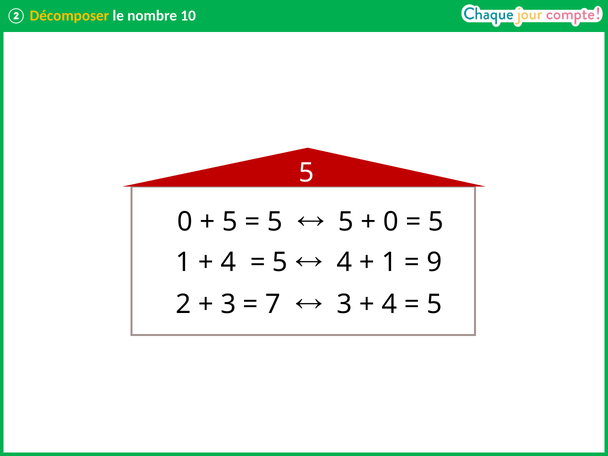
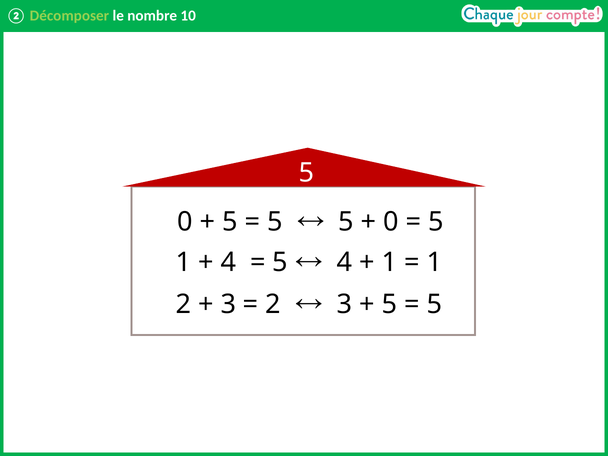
Décomposer colour: yellow -> light green
9 at (434, 263): 9 -> 1
7 at (273, 304): 7 -> 2
4 at (389, 304): 4 -> 5
